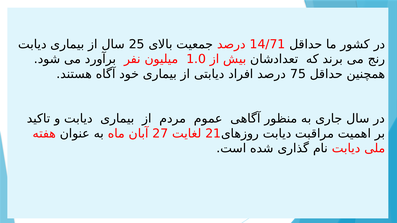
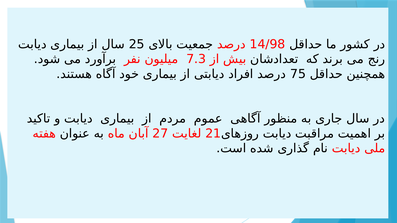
14/71: 14/71 -> 14/98
1.0: 1.0 -> 7.3
